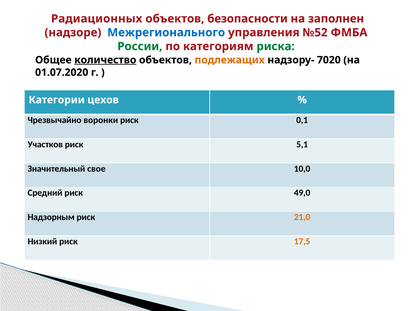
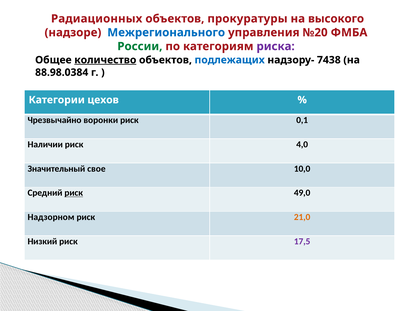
безопасности: безопасности -> прокуратуры
заполнен: заполнен -> высокого
№52: №52 -> №20
риска colour: green -> purple
подлежащих colour: orange -> blue
7020: 7020 -> 7438
01.07.2020: 01.07.2020 -> 88.98.0384
Участков: Участков -> Наличии
5,1: 5,1 -> 4,0
риск at (74, 193) underline: none -> present
Надзорным: Надзорным -> Надзорном
17,5 colour: orange -> purple
